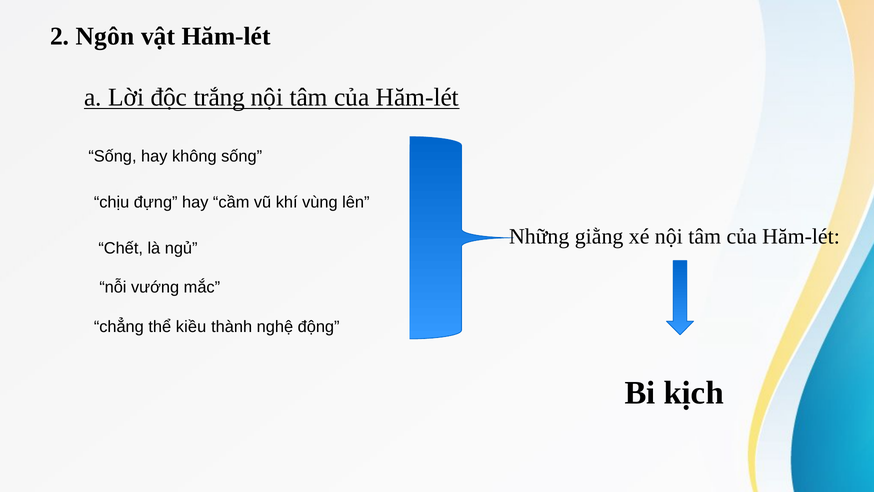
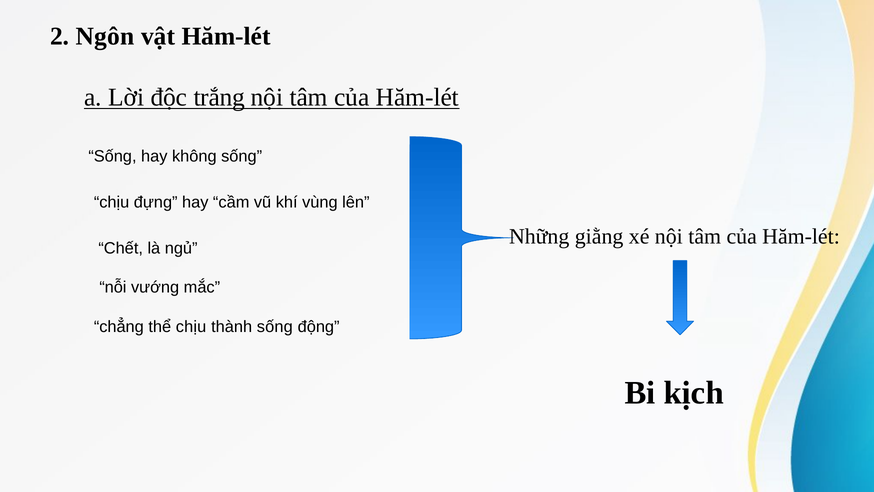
thể kiều: kiều -> chịu
thành nghệ: nghệ -> sống
